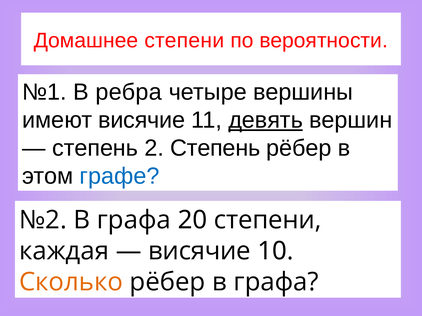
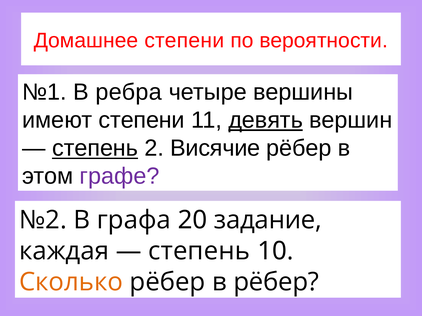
имеют висячие: висячие -> степени
степень at (95, 148) underline: none -> present
2 Степень: Степень -> Висячие
графе colour: blue -> purple
20 степени: степени -> задание
висячие at (199, 251): висячие -> степень
рёбер в графа: графа -> рёбер
